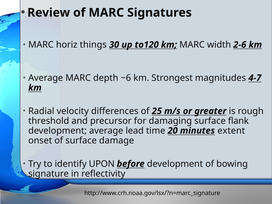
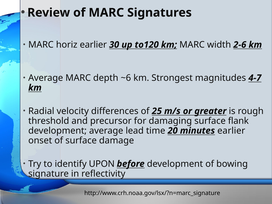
horiz things: things -> earlier
minutes extent: extent -> earlier
